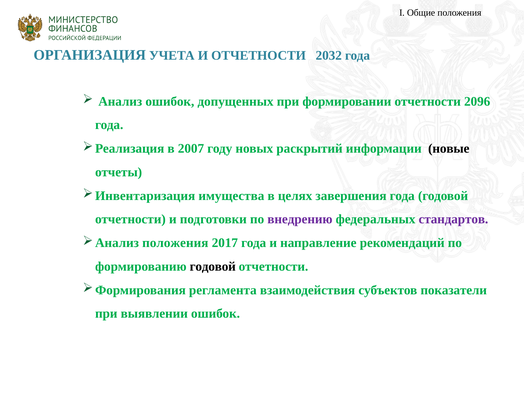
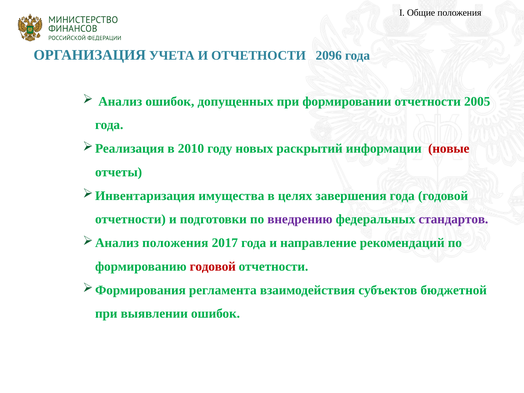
2032: 2032 -> 2096
2096: 2096 -> 2005
2007: 2007 -> 2010
новые colour: black -> red
годовой at (213, 266) colour: black -> red
показатели: показатели -> бюджетной
